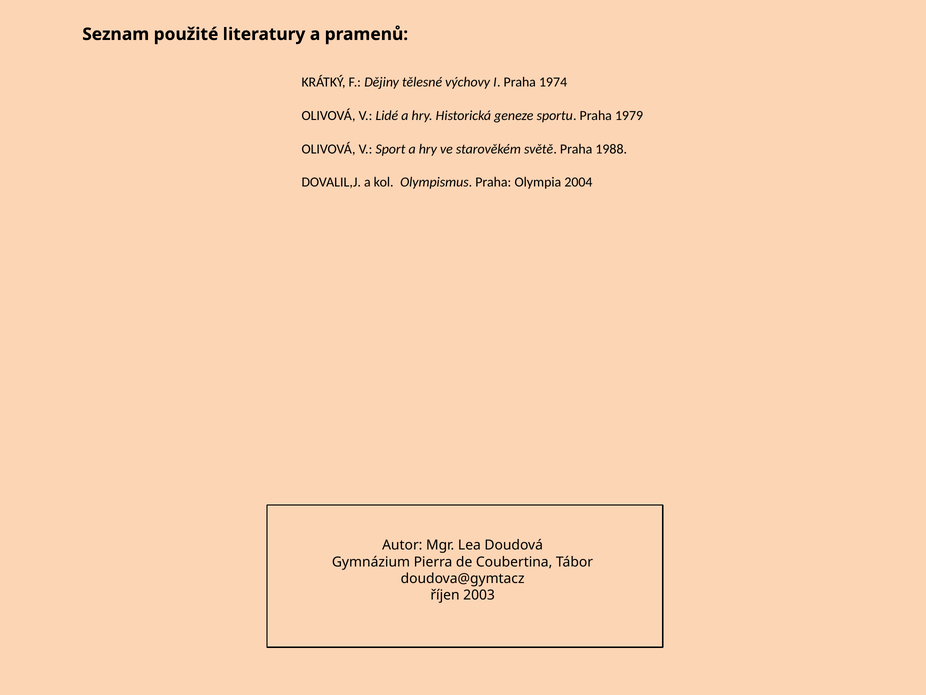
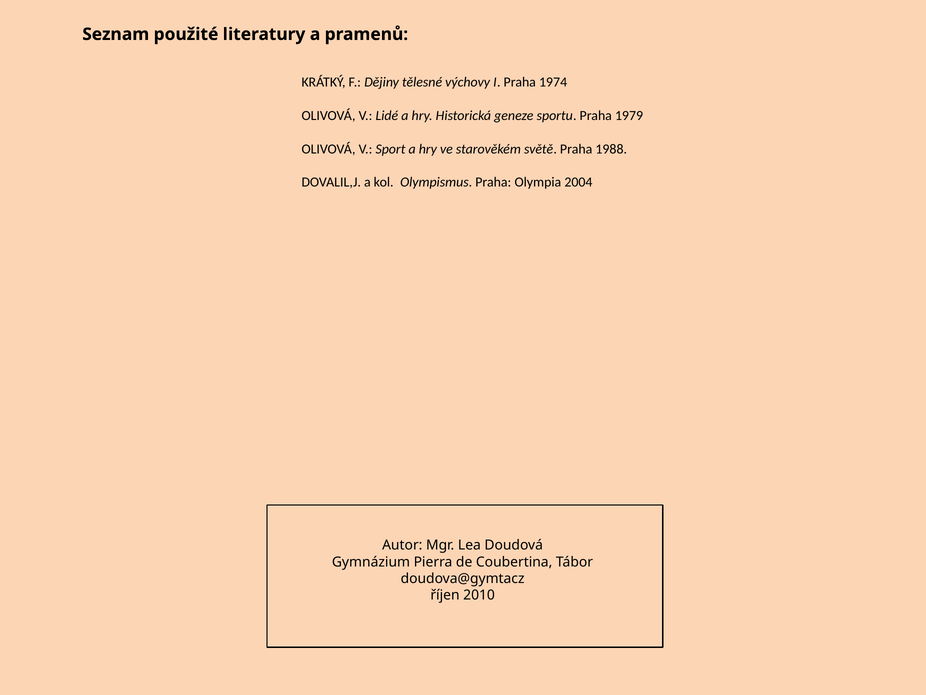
2003: 2003 -> 2010
